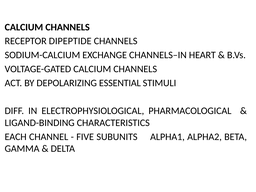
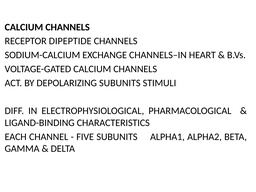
DEPOLARIZING ESSENTIAL: ESSENTIAL -> SUBUNITS
